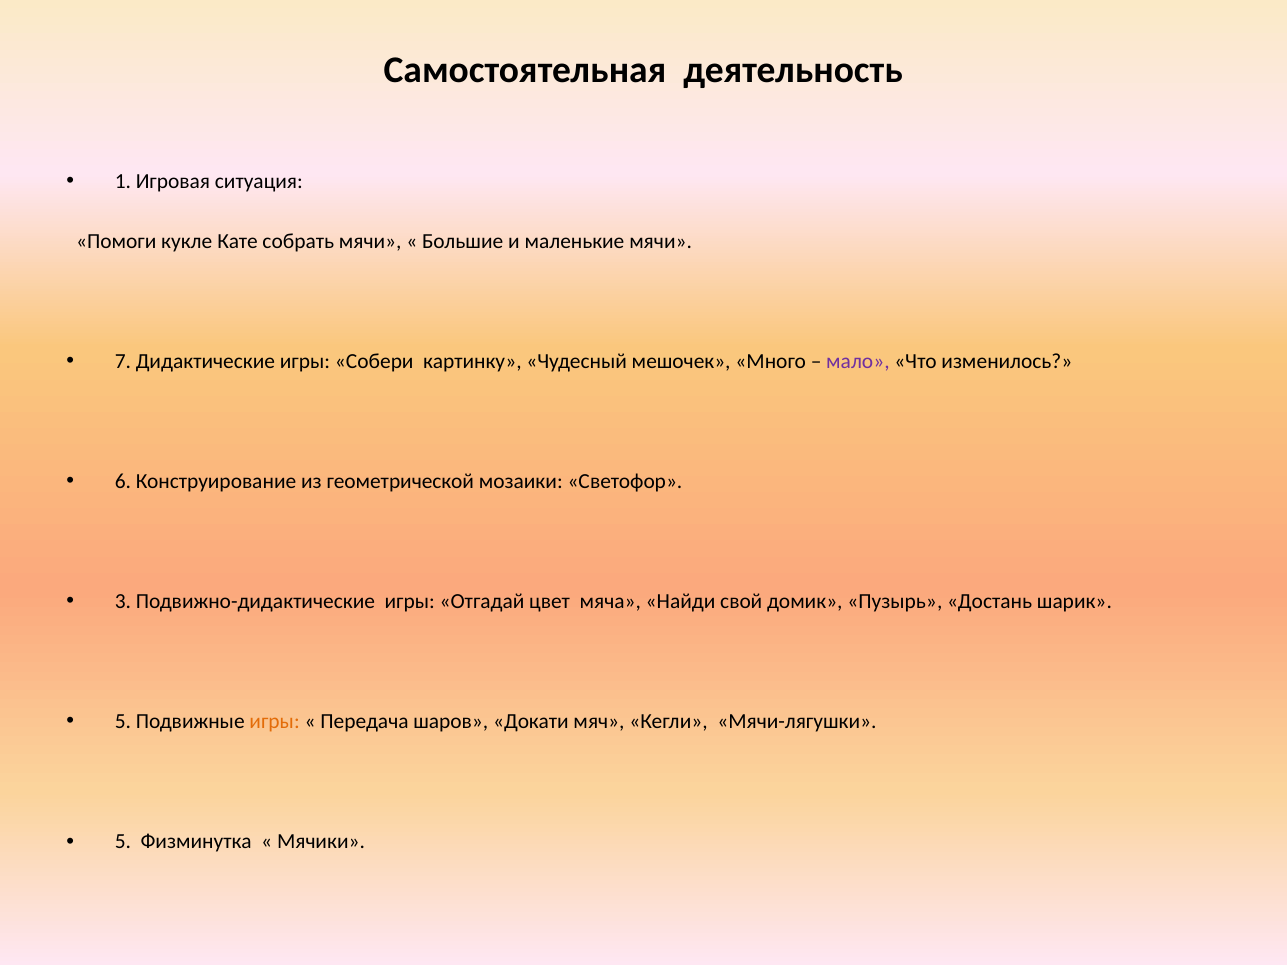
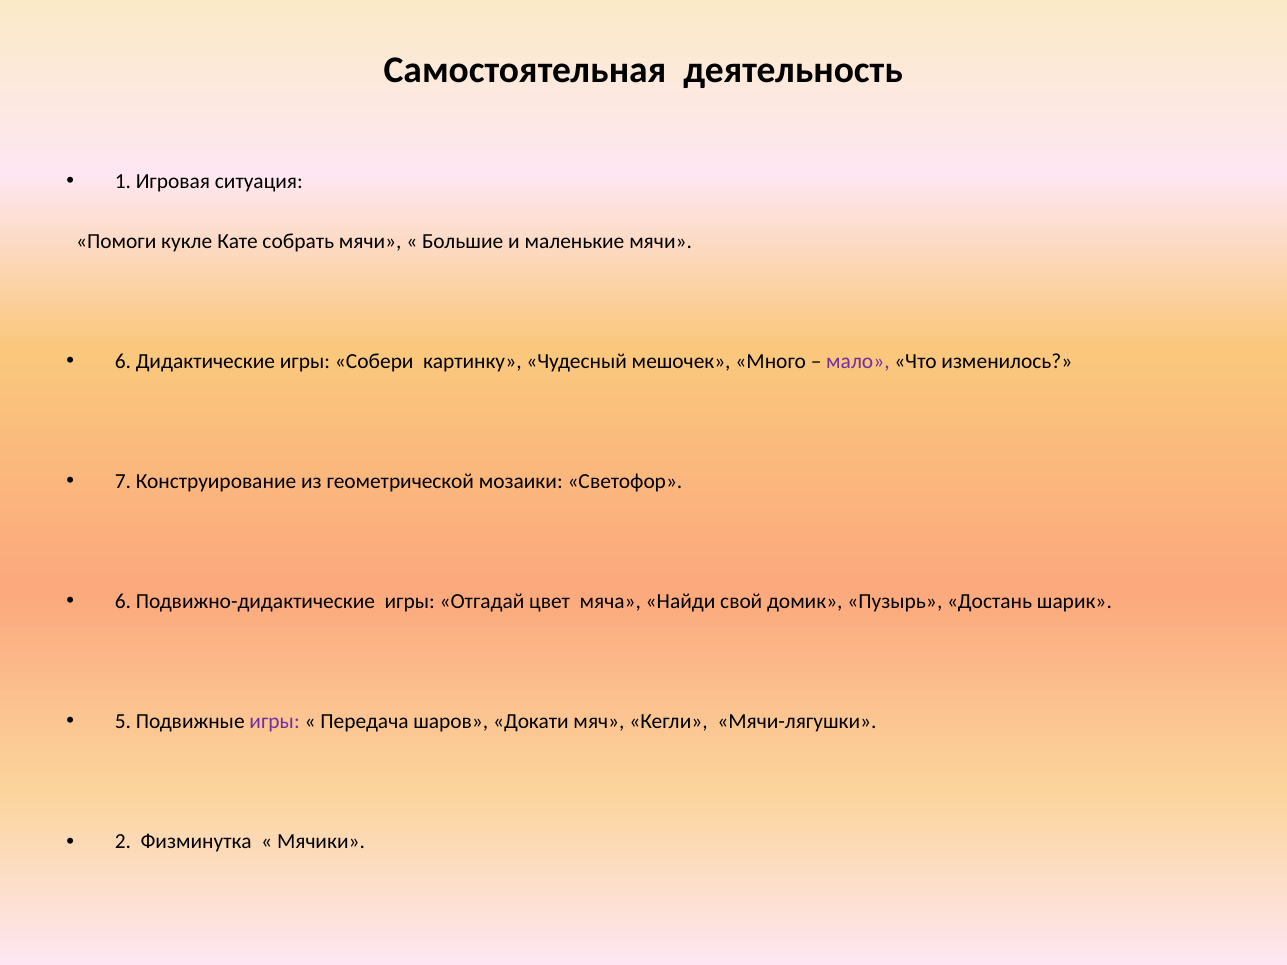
7 at (123, 362): 7 -> 6
6: 6 -> 7
3 at (123, 602): 3 -> 6
игры at (275, 722) colour: orange -> purple
5 at (123, 842): 5 -> 2
